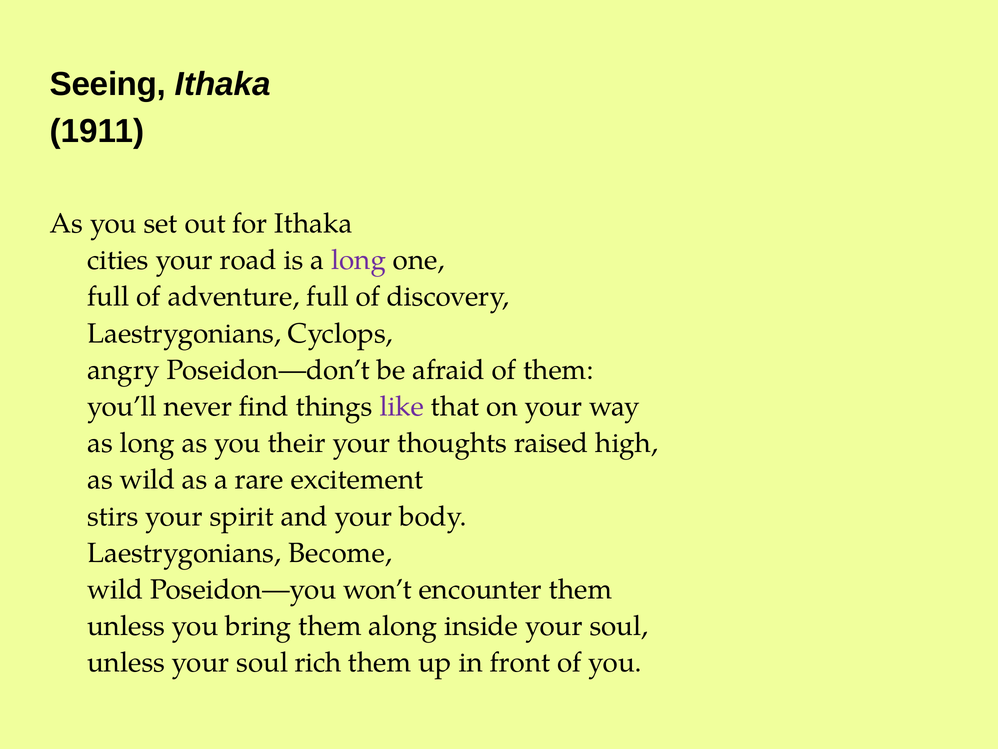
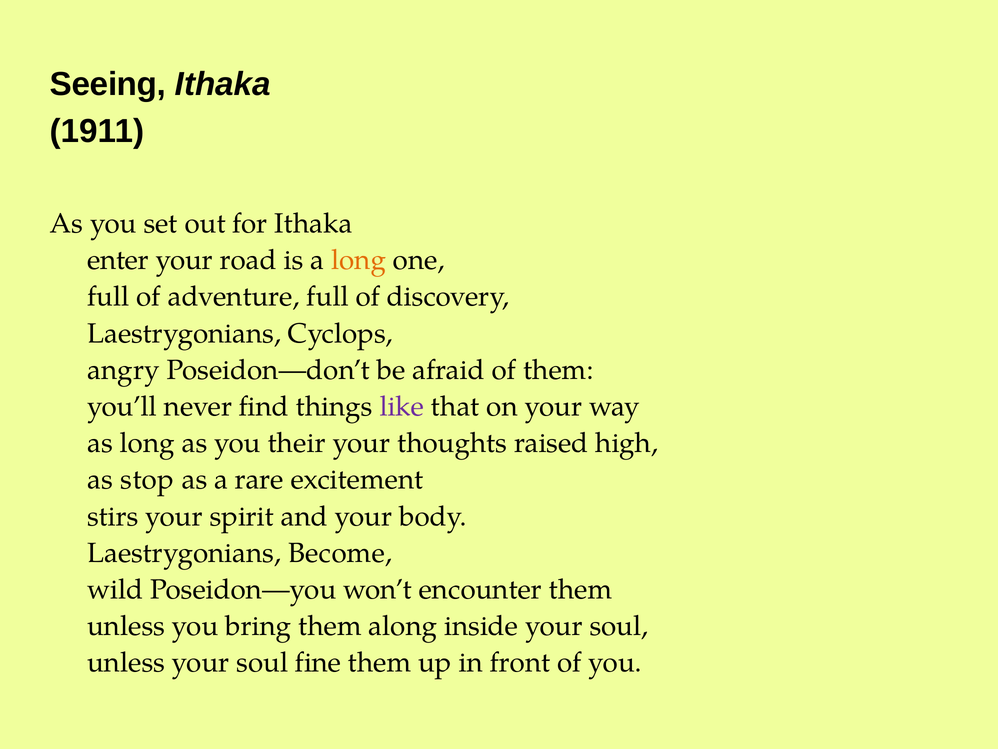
cities: cities -> enter
long at (359, 260) colour: purple -> orange
as wild: wild -> stop
rich: rich -> fine
